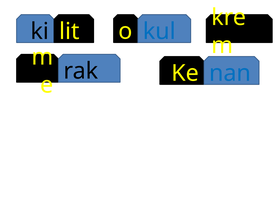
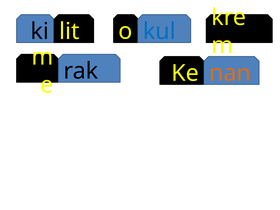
nan colour: blue -> orange
